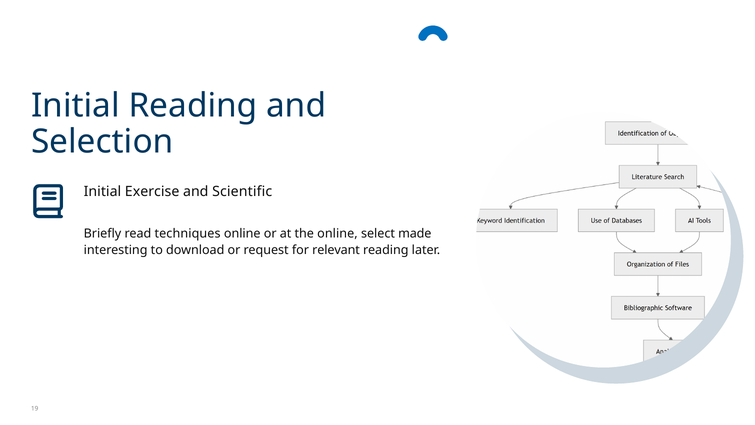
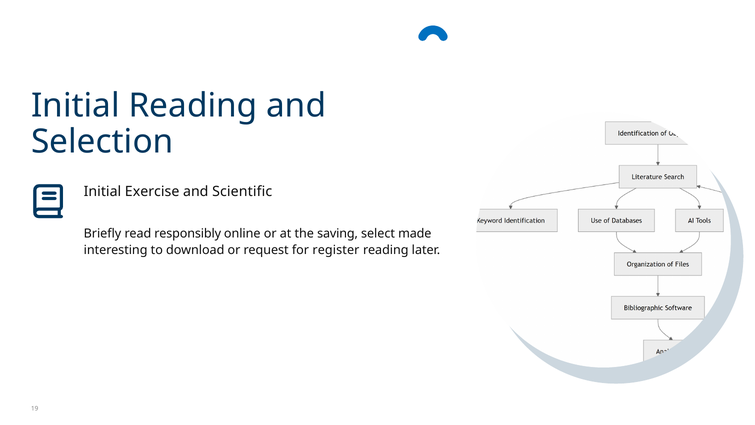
techniques: techniques -> responsibly
the online: online -> saving
relevant: relevant -> register
